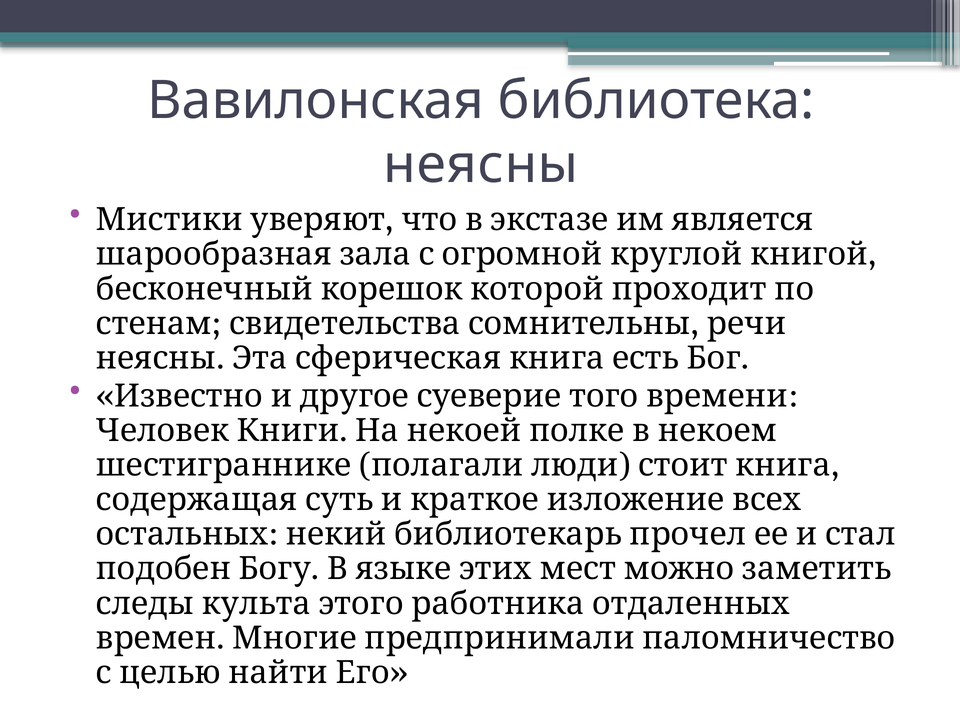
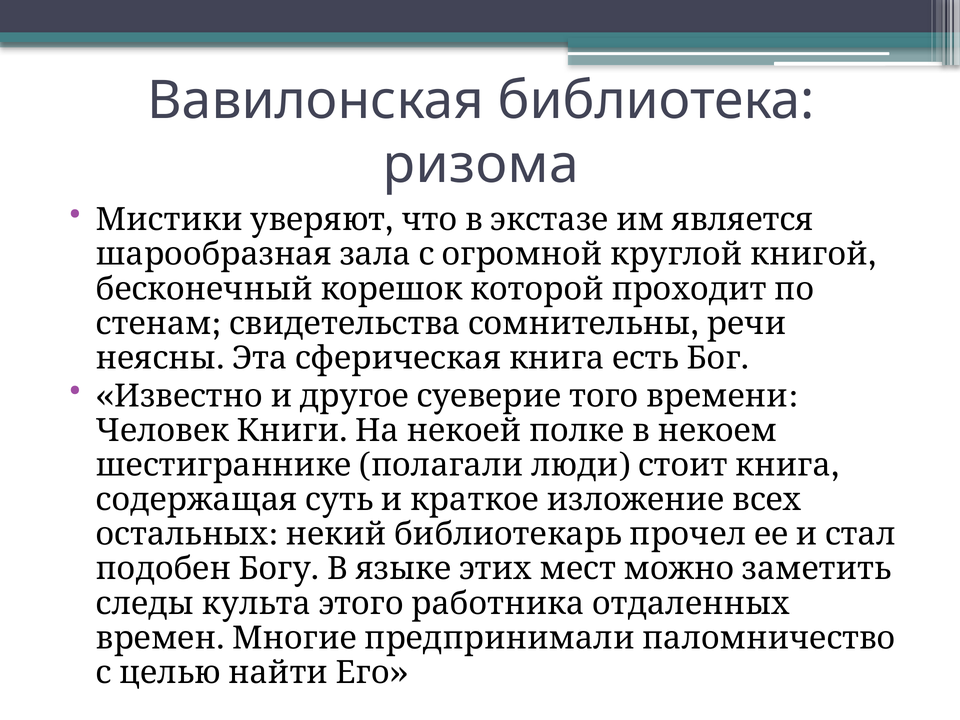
неясны at (481, 164): неясны -> ризома
